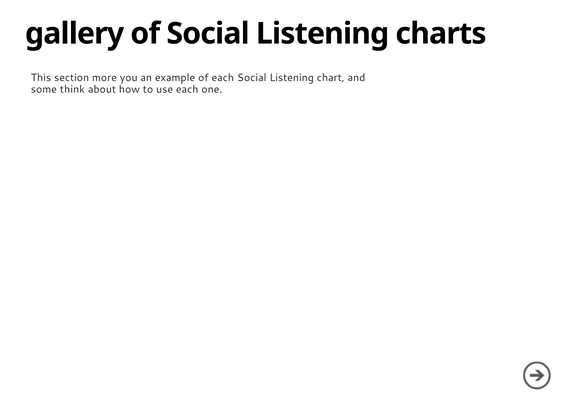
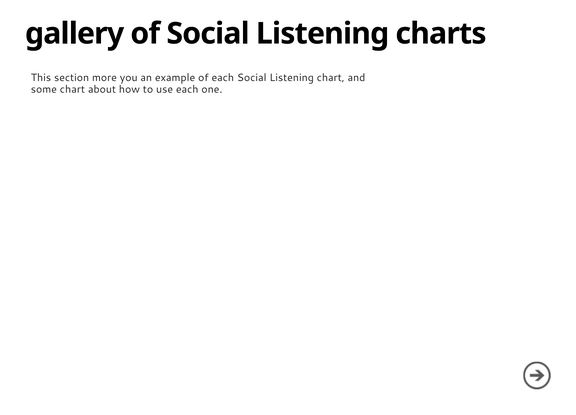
some think: think -> chart
